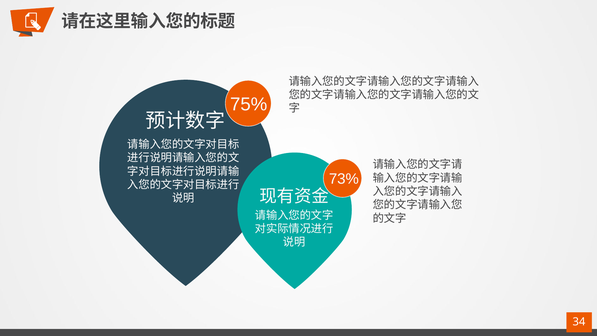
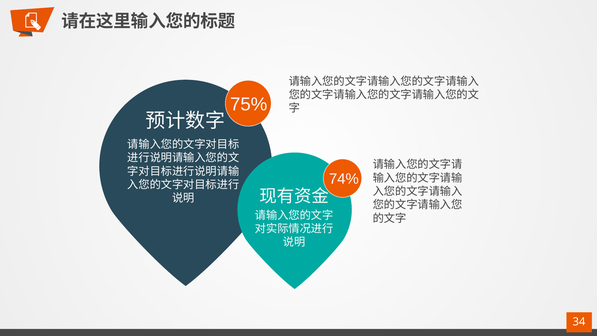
73%: 73% -> 74%
